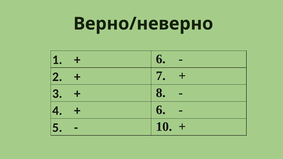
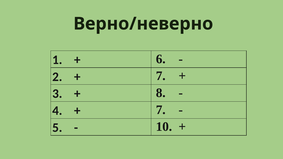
6 at (161, 110): 6 -> 7
